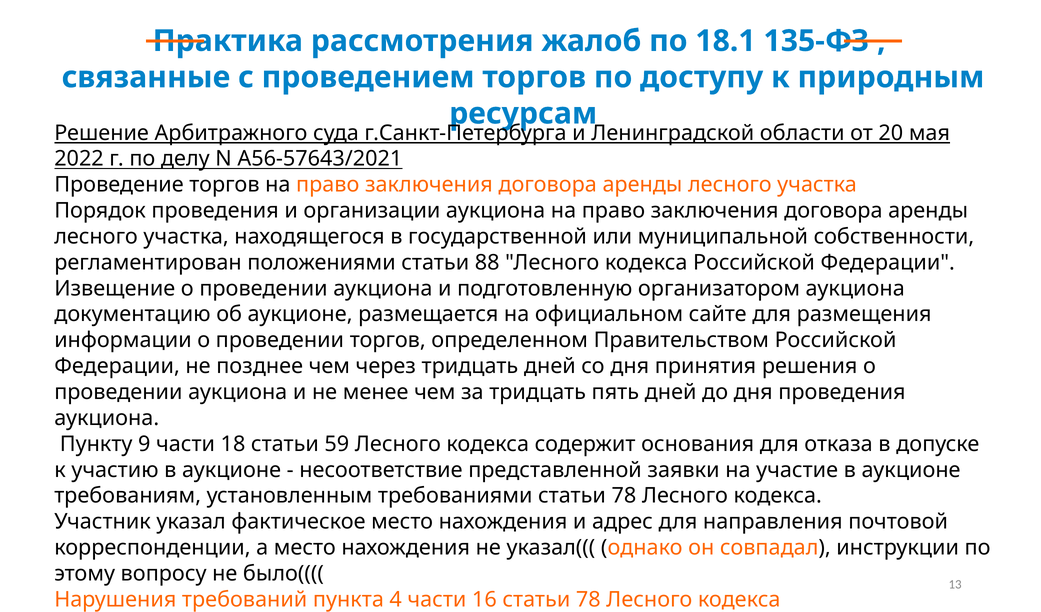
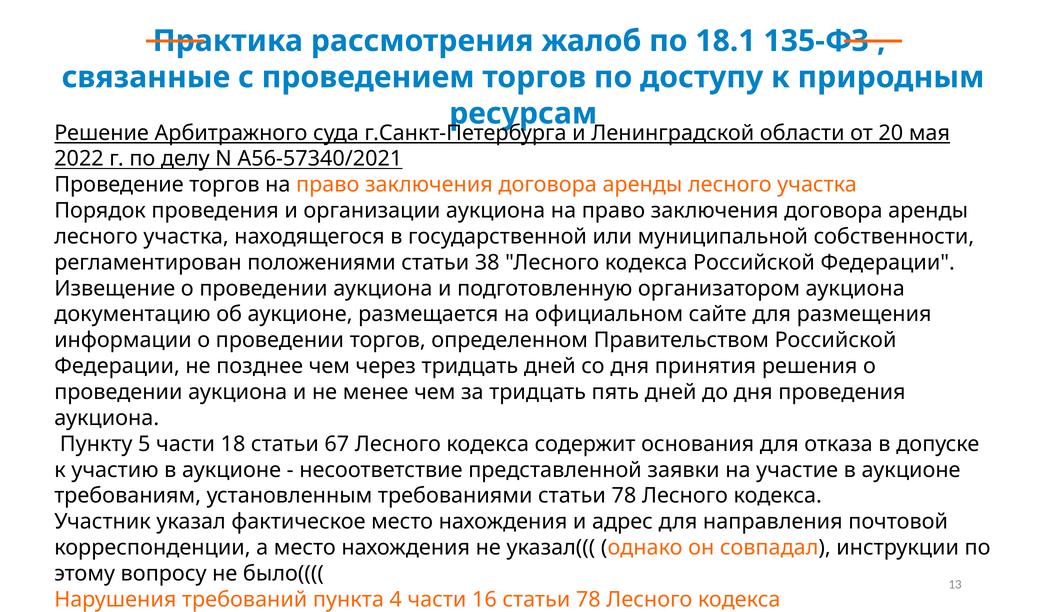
А56-57643/2021: А56-57643/2021 -> А56-57340/2021
88: 88 -> 38
9: 9 -> 5
59: 59 -> 67
